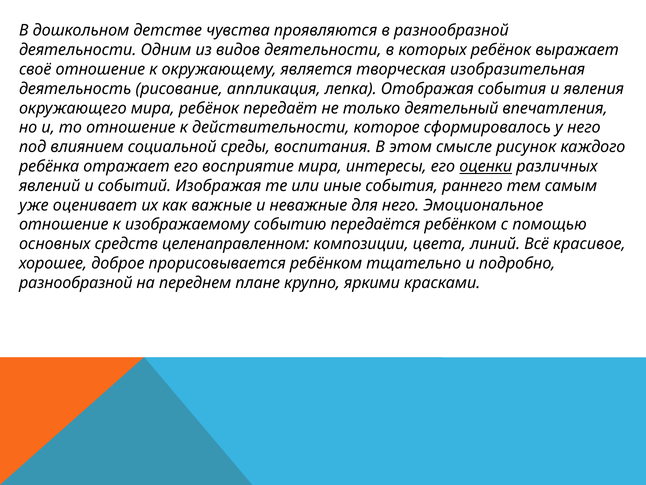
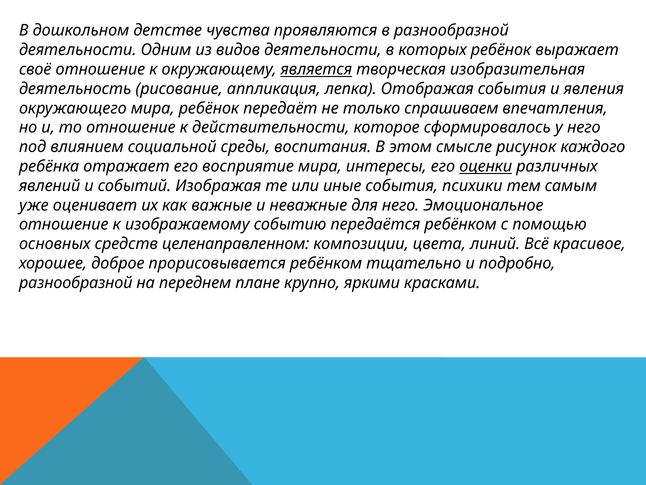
является underline: none -> present
деятельный: деятельный -> спрашиваем
раннего: раннего -> психики
